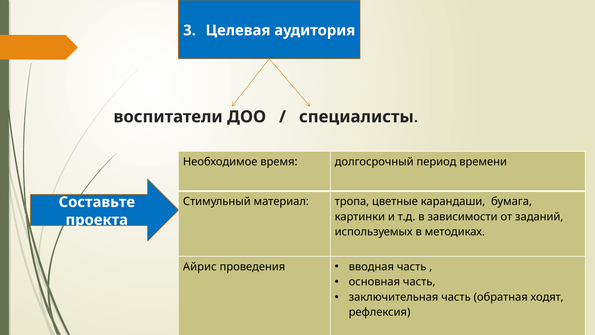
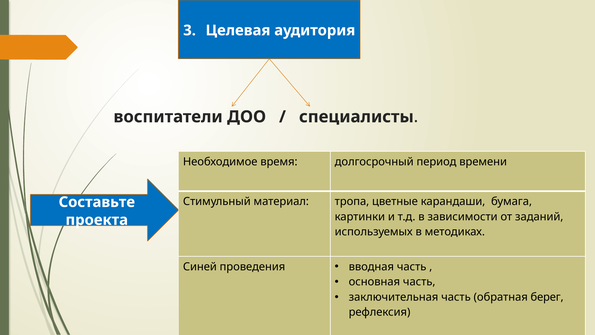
Айрис: Айрис -> Синей
ходят: ходят -> берег
